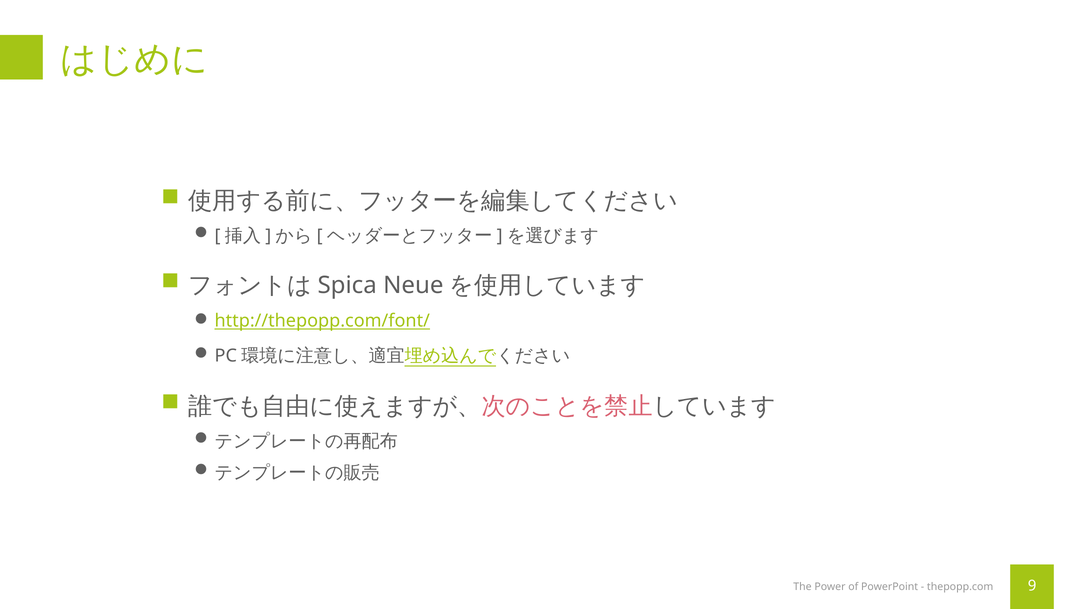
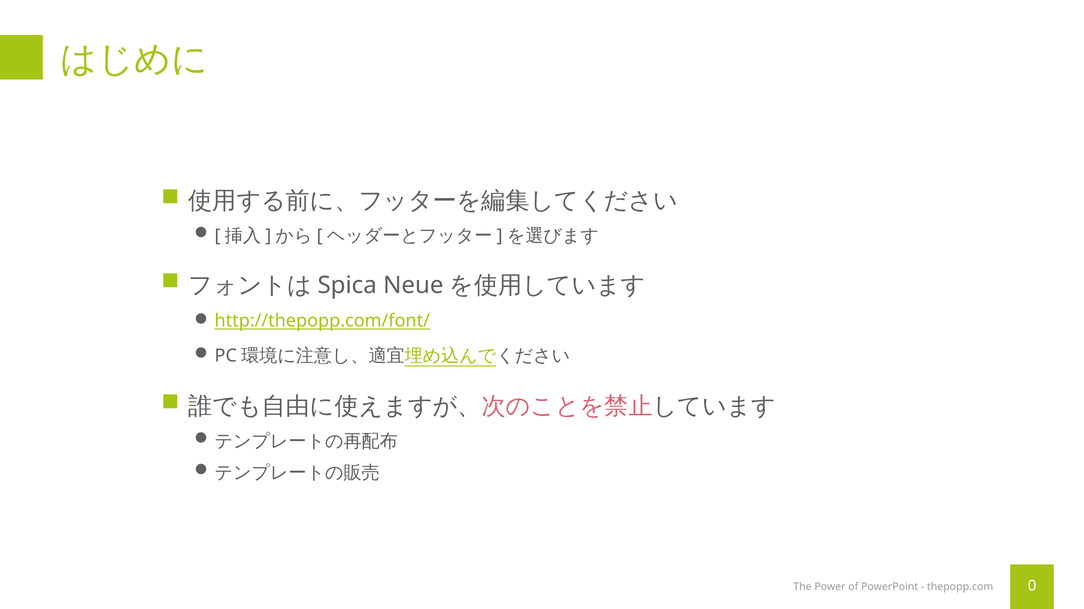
9: 9 -> 0
